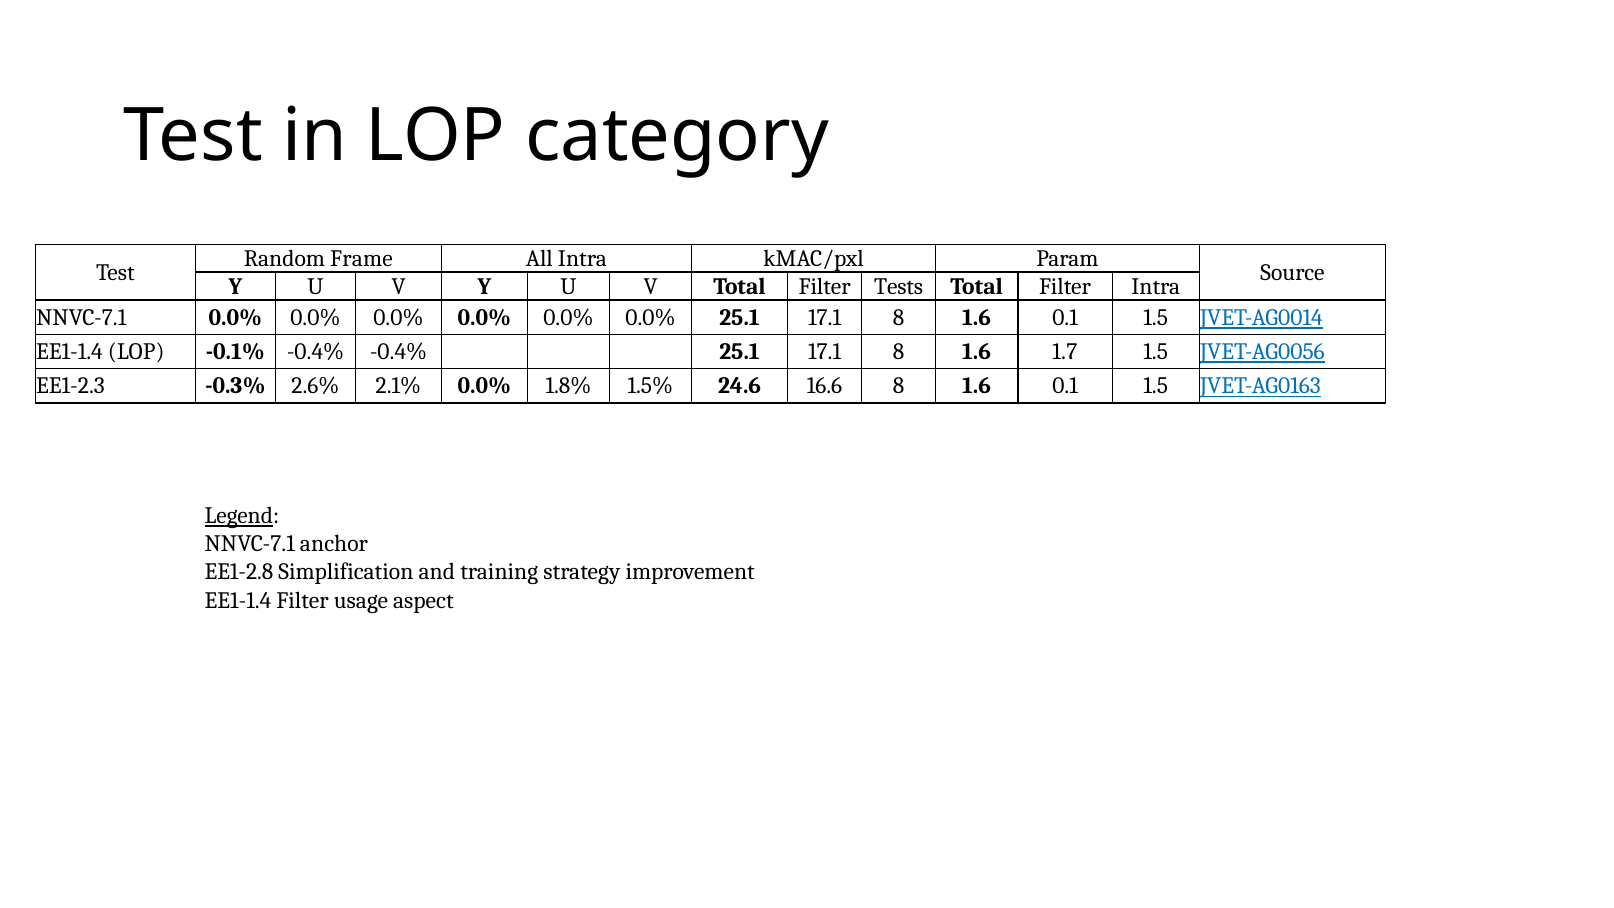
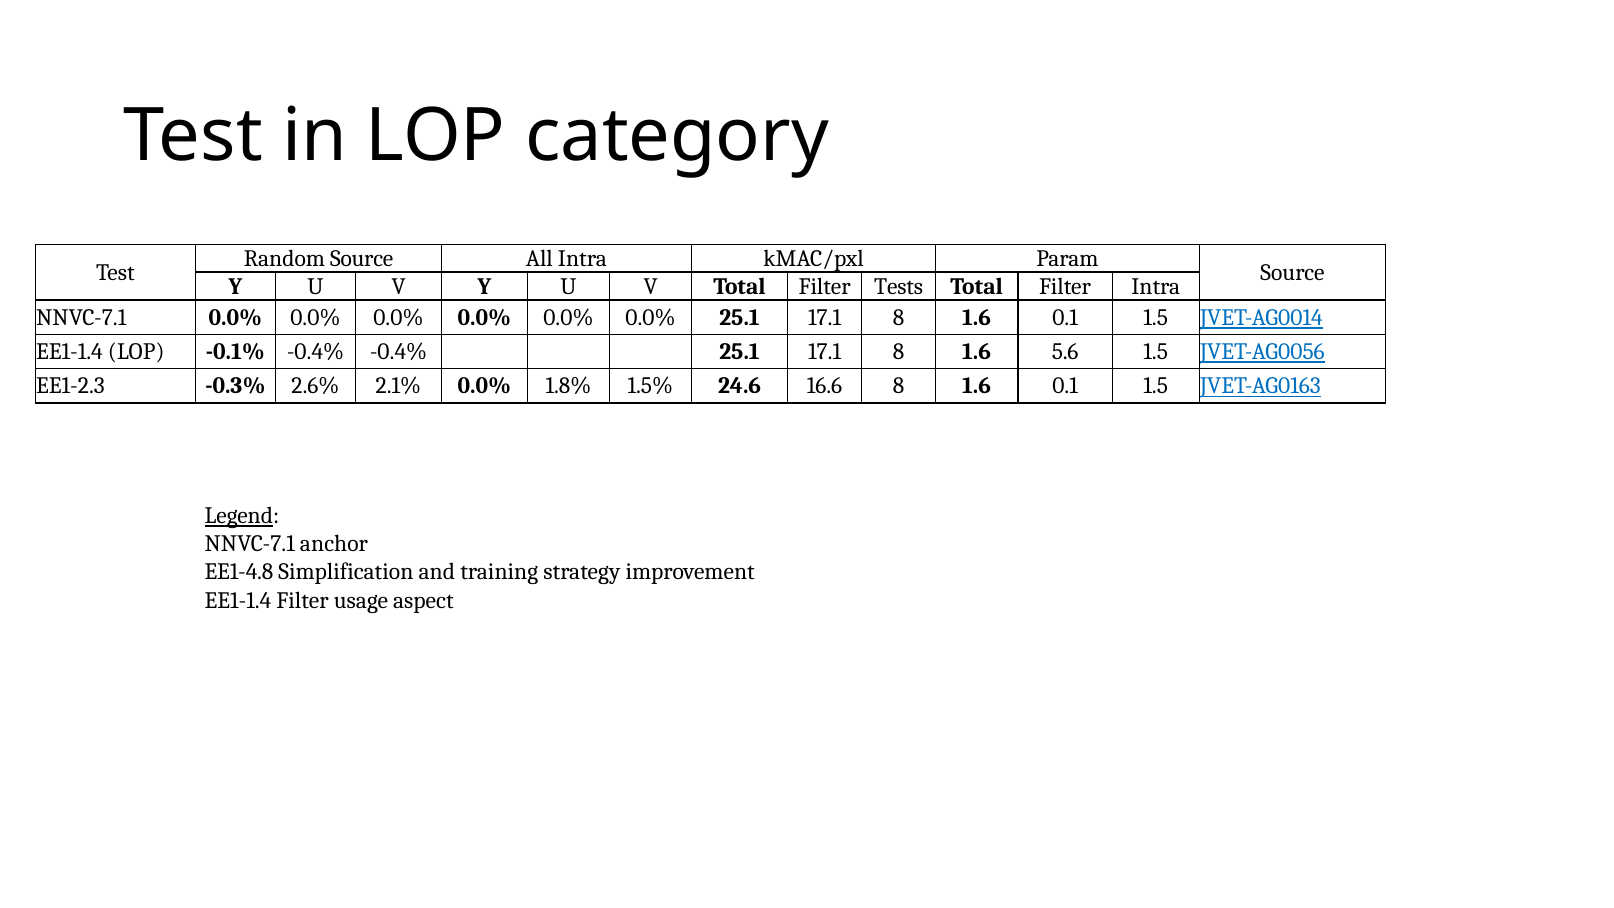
Random Frame: Frame -> Source
1.7: 1.7 -> 5.6
EE1-2.8: EE1-2.8 -> EE1-4.8
